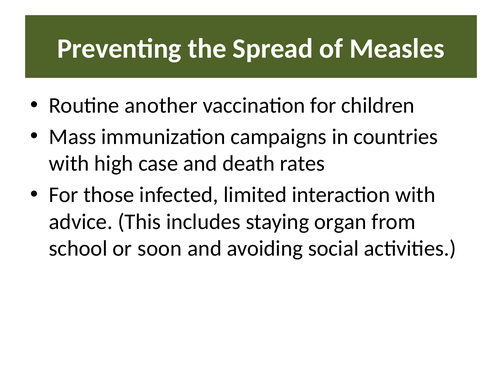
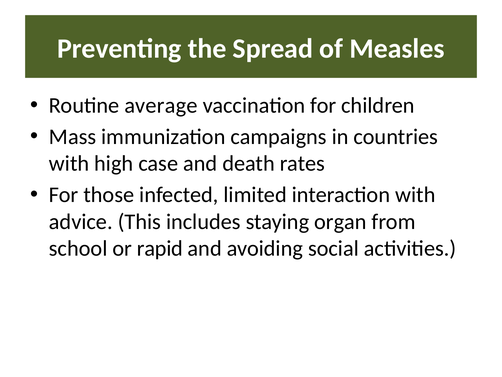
another: another -> average
soon: soon -> rapid
